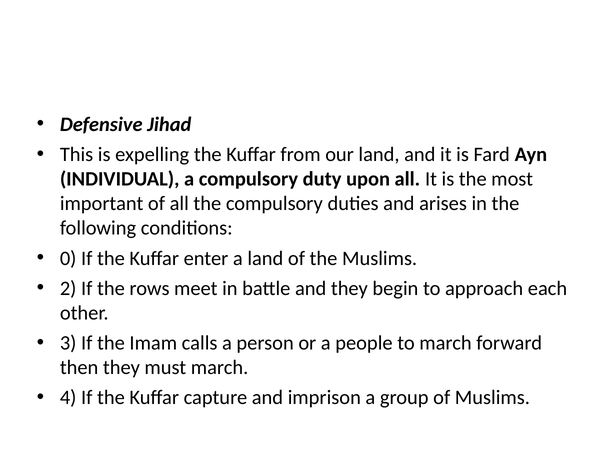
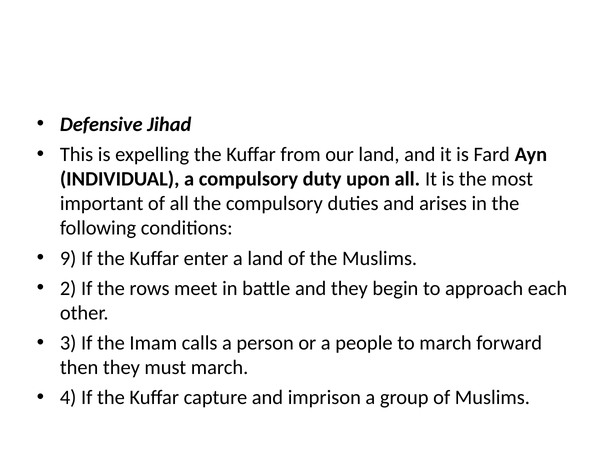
0: 0 -> 9
